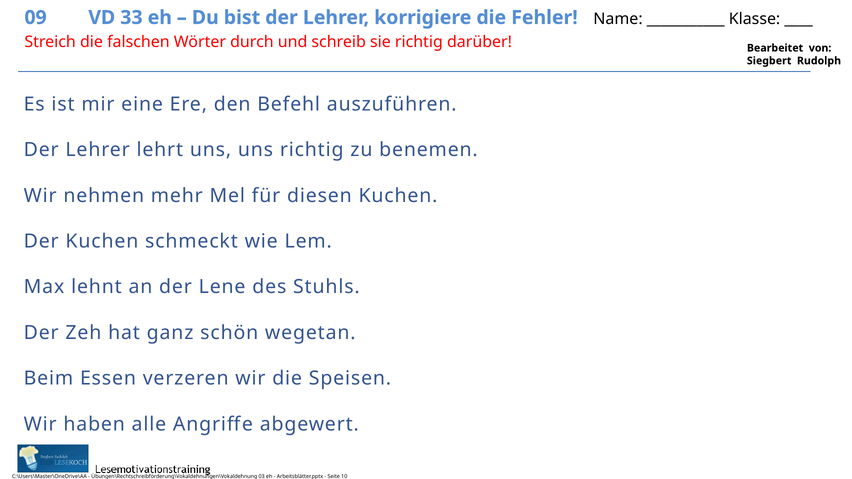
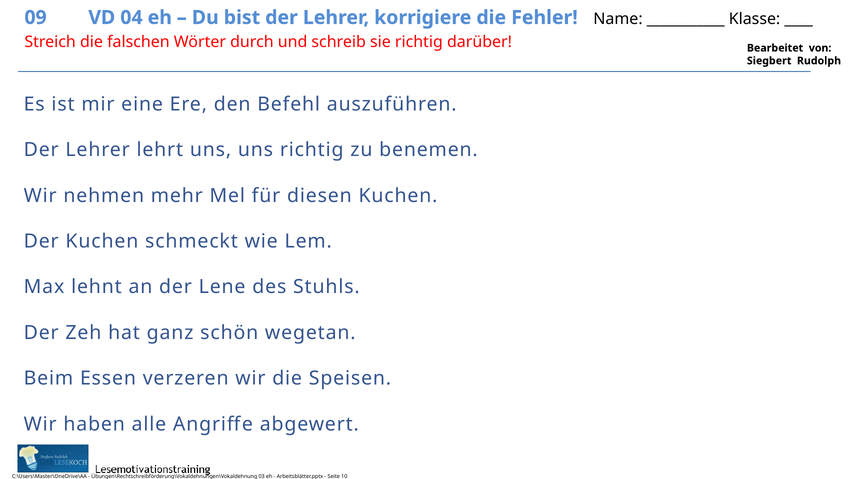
33: 33 -> 04
